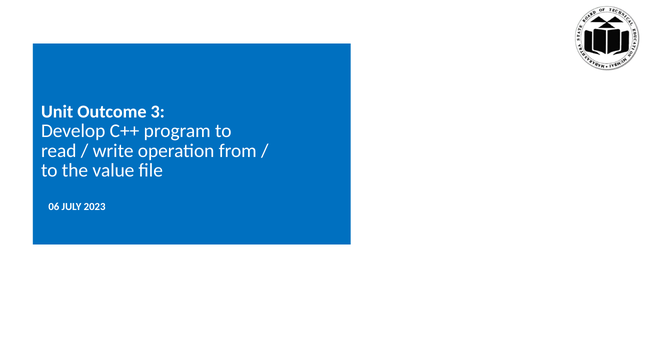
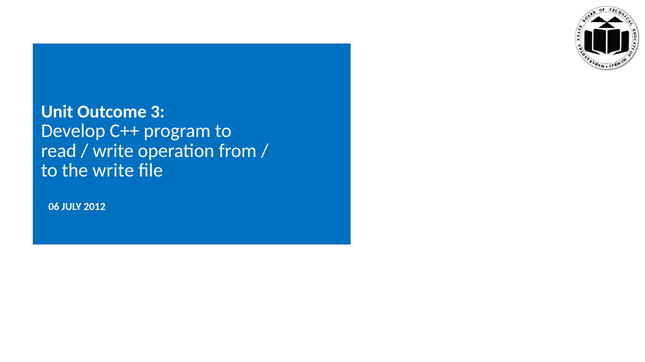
the value: value -> write
2023: 2023 -> 2012
